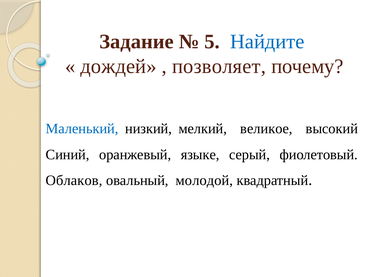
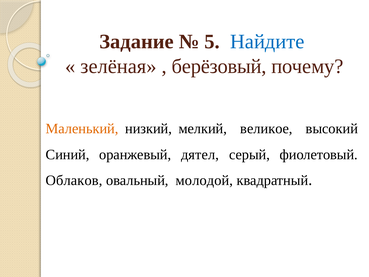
дождей: дождей -> зелёная
позволяет: позволяет -> берёзовый
Маленький colour: blue -> orange
языке: языке -> дятел
